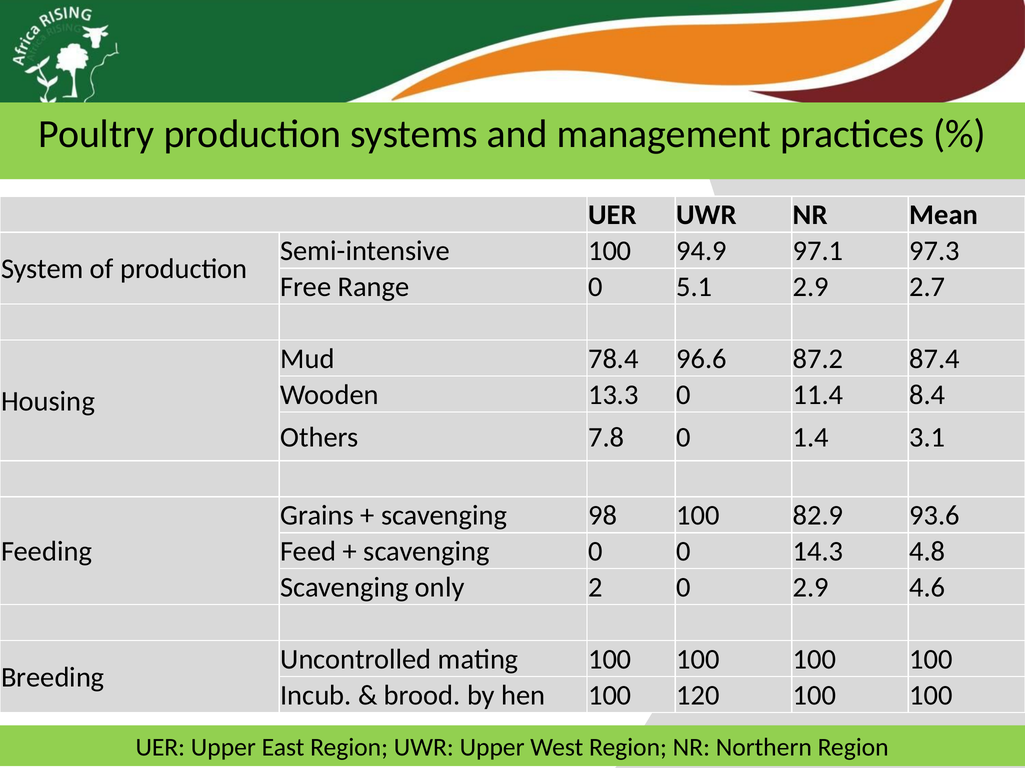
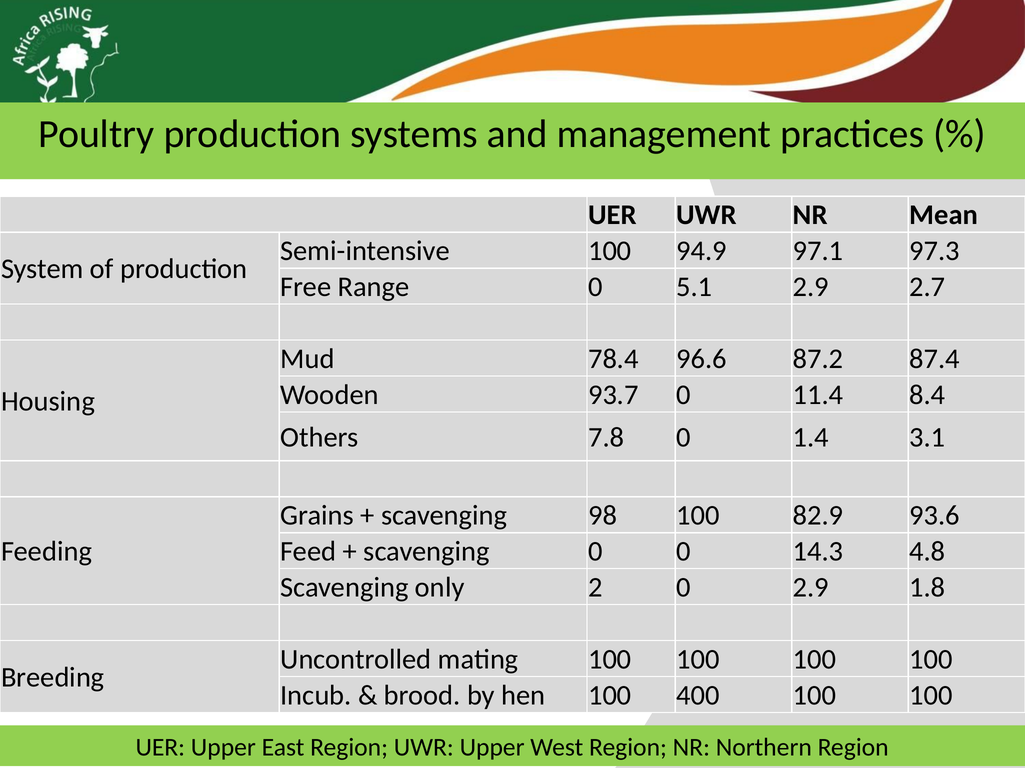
13.3: 13.3 -> 93.7
4.6: 4.6 -> 1.8
120: 120 -> 400
